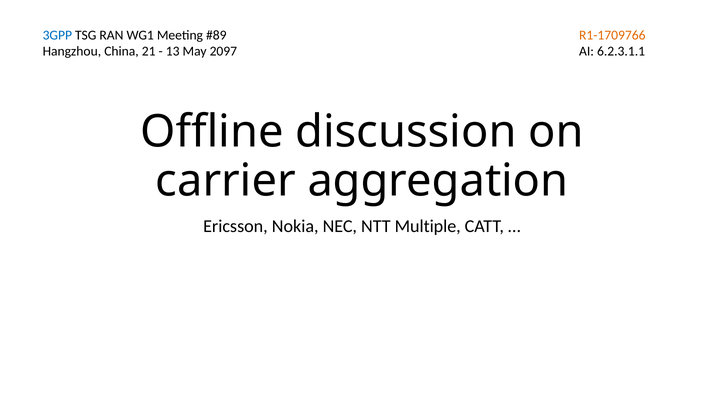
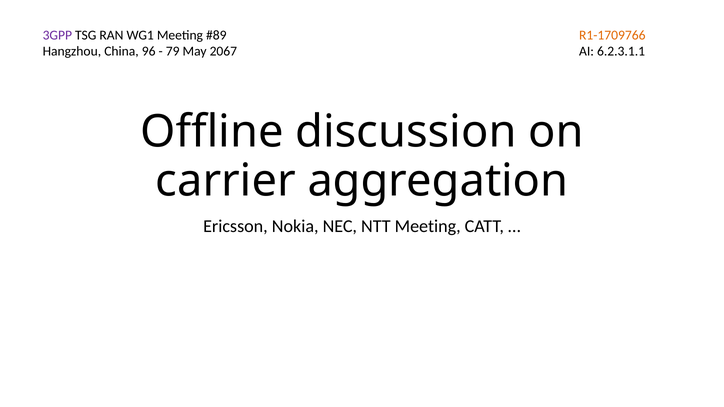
3GPP colour: blue -> purple
21: 21 -> 96
13: 13 -> 79
2097: 2097 -> 2067
NTT Multiple: Multiple -> Meeting
